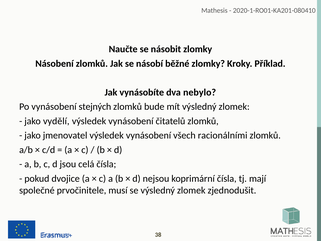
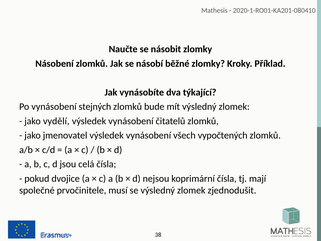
nebylo: nebylo -> týkající
racionálními: racionálními -> vypočtených
